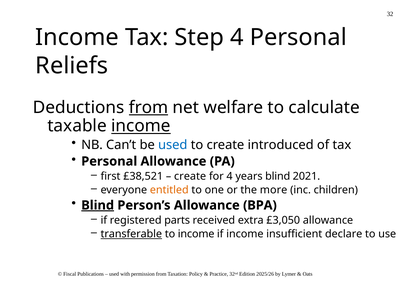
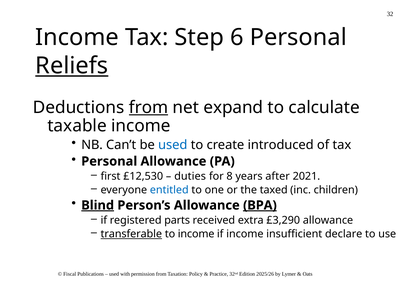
Step 4: 4 -> 6
Reliefs underline: none -> present
welfare: welfare -> expand
income at (141, 126) underline: present -> none
£38,521: £38,521 -> £12,530
create at (190, 176): create -> duties
for 4: 4 -> 8
years blind: blind -> after
entitled colour: orange -> blue
more: more -> taxed
BPA underline: none -> present
£3,050: £3,050 -> £3,290
